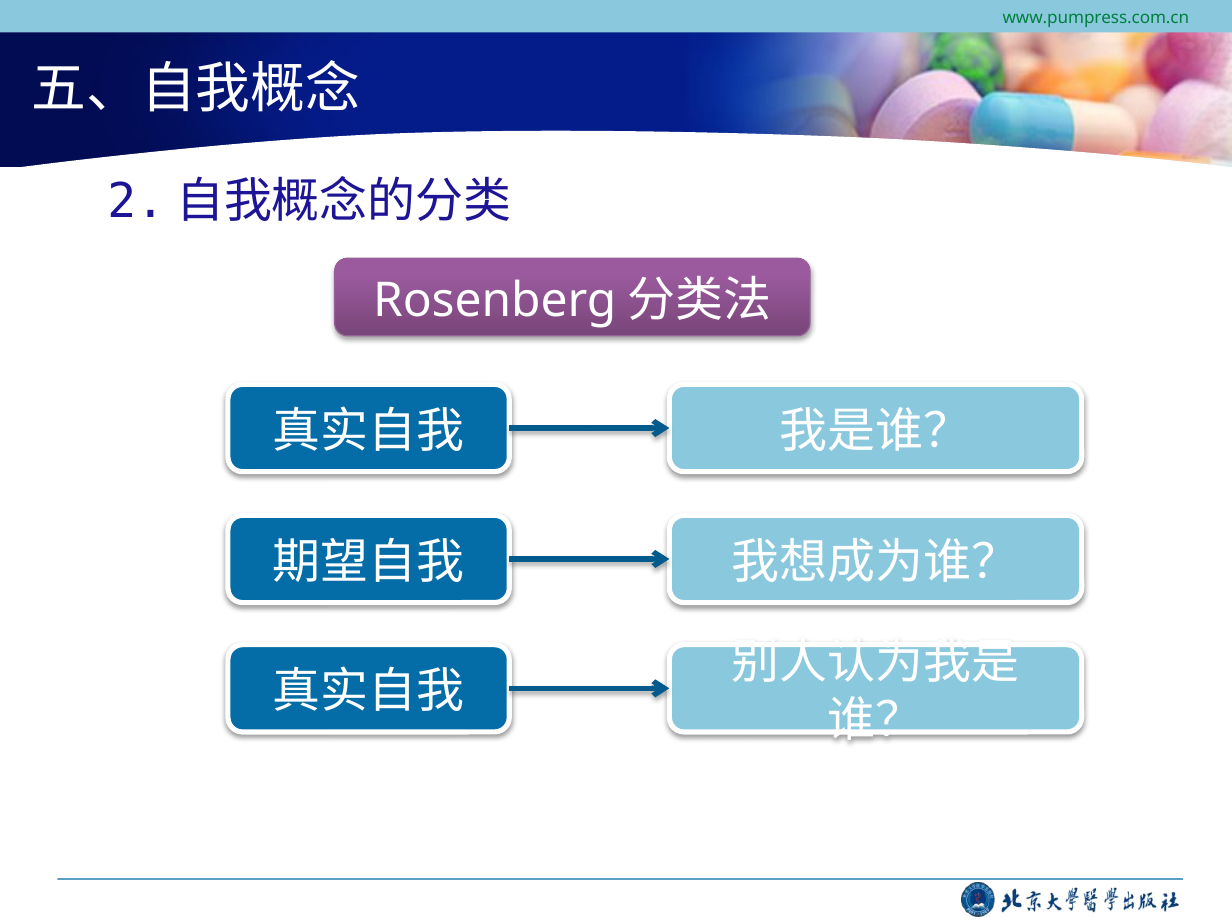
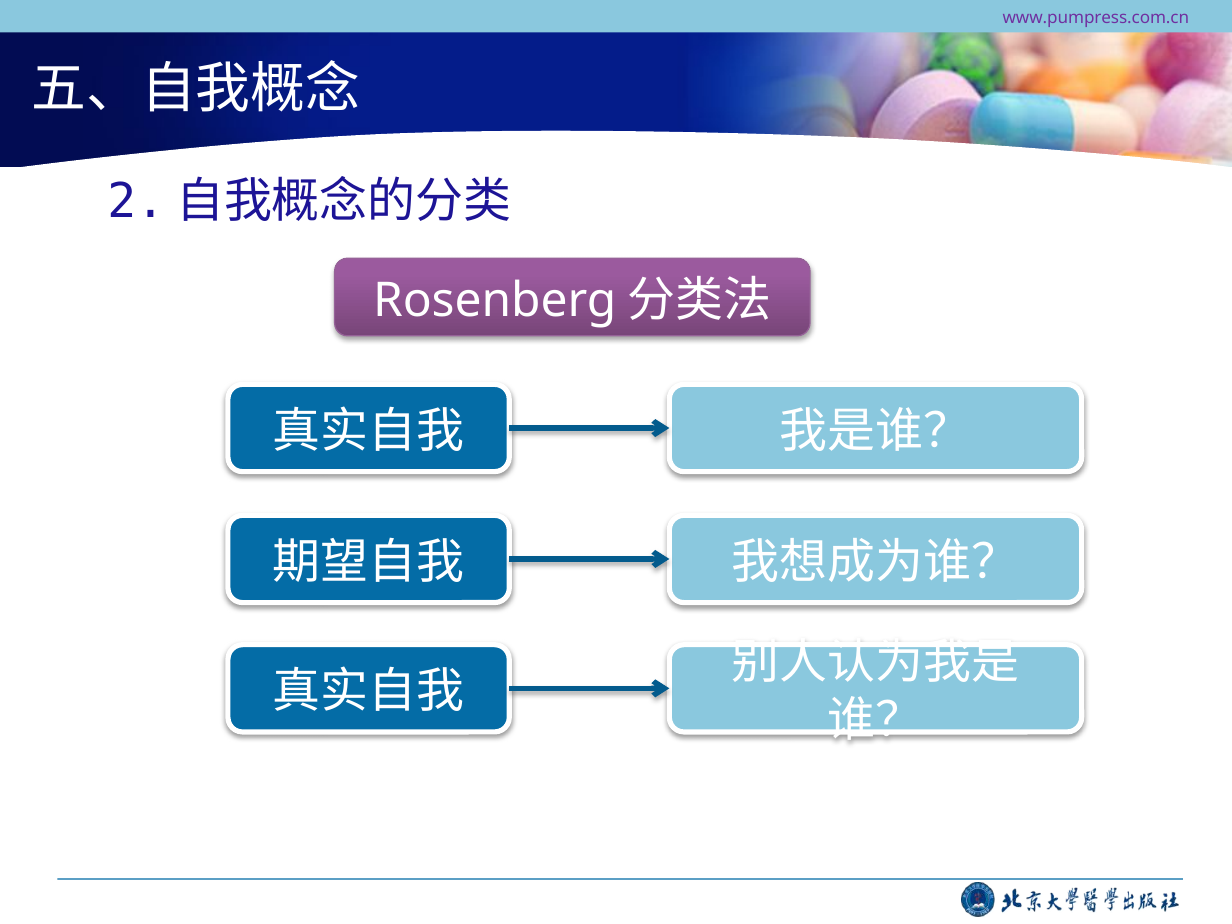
www.pumpress.com.cn colour: green -> purple
